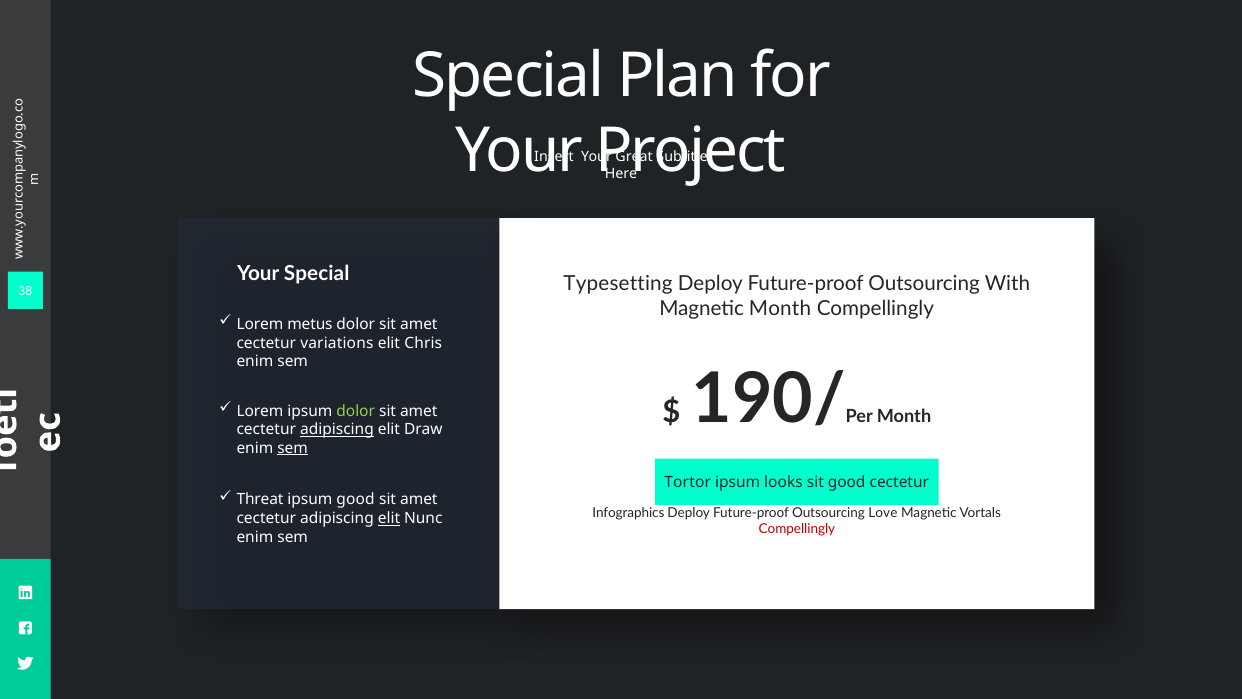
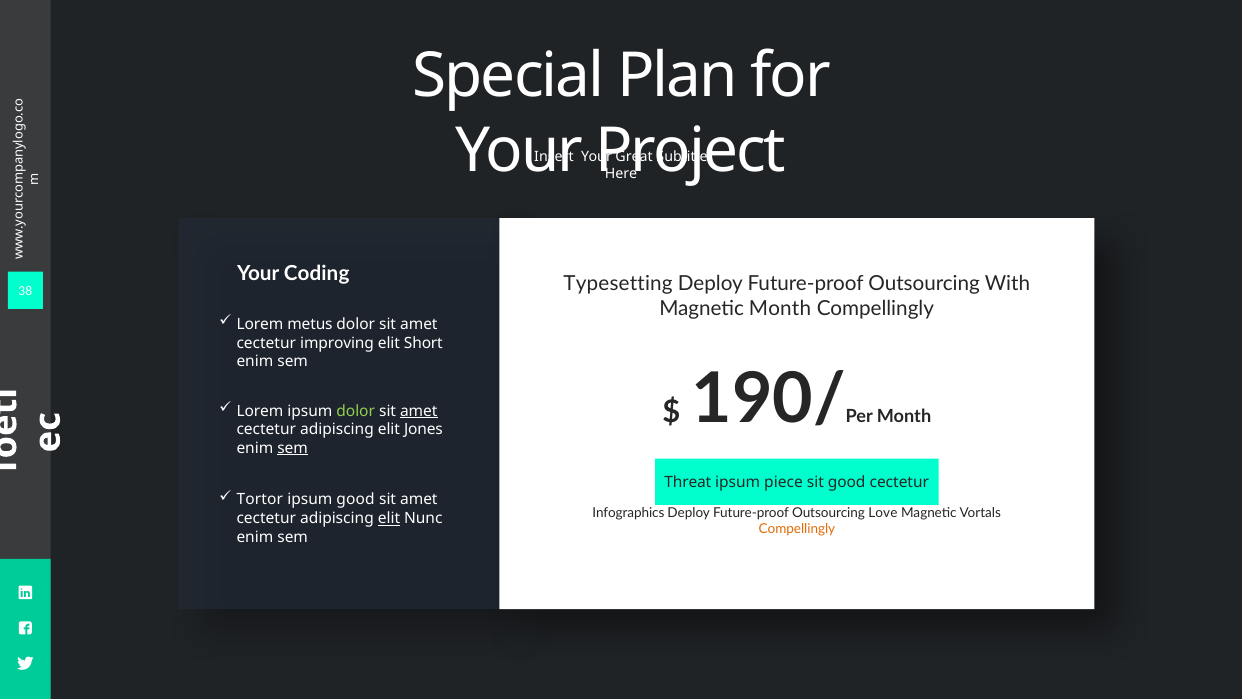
Your Special: Special -> Coding
variations: variations -> improving
Chris: Chris -> Short
amet at (419, 411) underline: none -> present
adipiscing at (337, 429) underline: present -> none
Draw: Draw -> Jones
Tortor: Tortor -> Threat
looks: looks -> piece
Threat: Threat -> Tortor
Compellingly at (797, 529) colour: red -> orange
